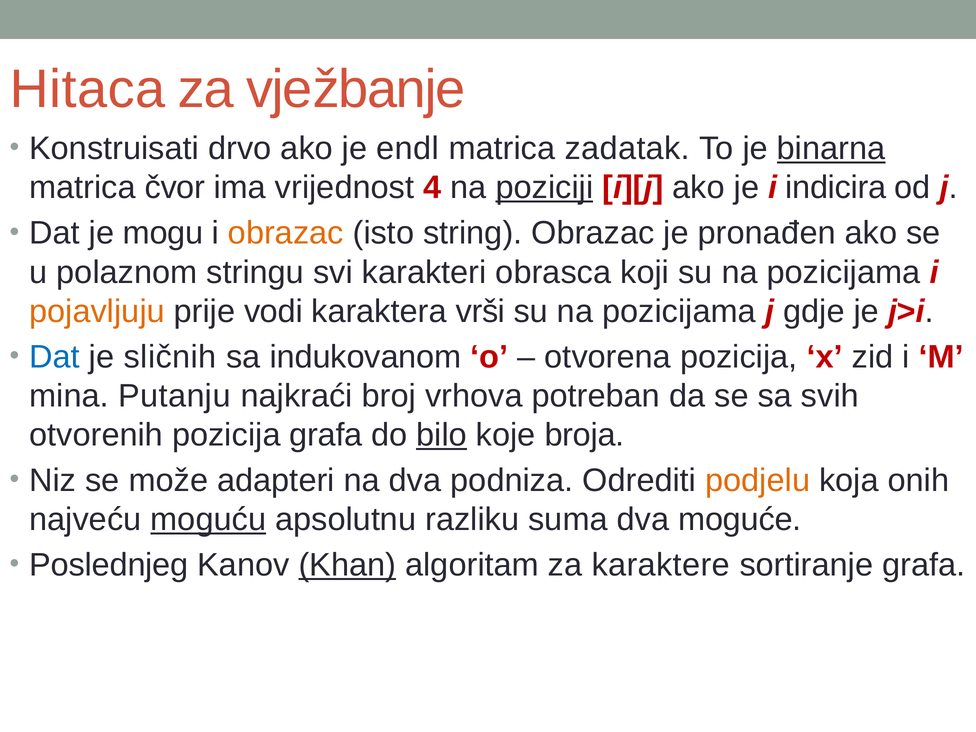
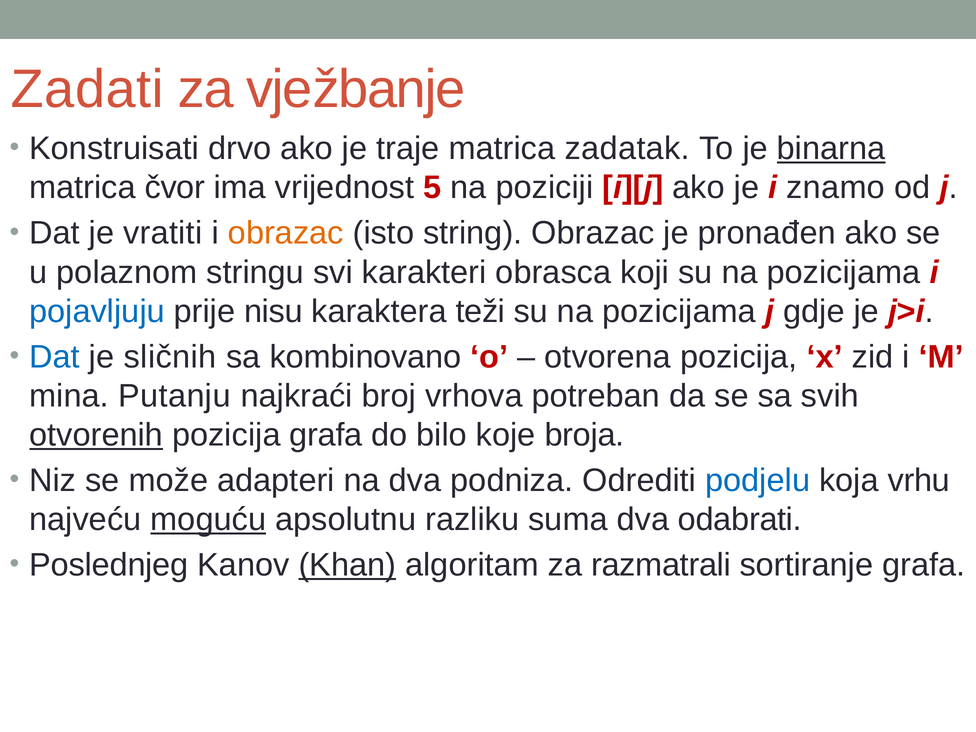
Hitaca: Hitaca -> Zadati
endl: endl -> traje
4: 4 -> 5
poziciji underline: present -> none
indicira: indicira -> znamo
mogu: mogu -> vratiti
pojavljuju colour: orange -> blue
vodi: vodi -> nisu
vrši: vrši -> teži
indukovanom: indukovanom -> kombinovano
otvorenih underline: none -> present
bilo underline: present -> none
podjelu colour: orange -> blue
onih: onih -> vrhu
moguće: moguće -> odabrati
karaktere: karaktere -> razmatrali
